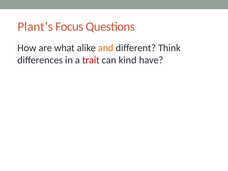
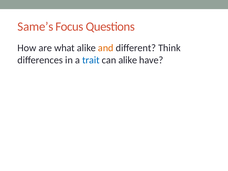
Plant’s: Plant’s -> Same’s
trait colour: red -> blue
can kind: kind -> alike
